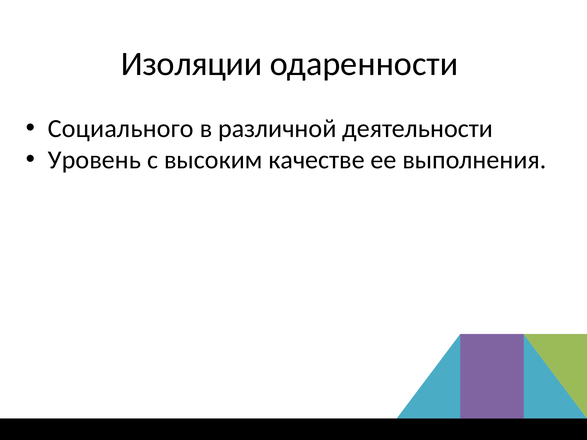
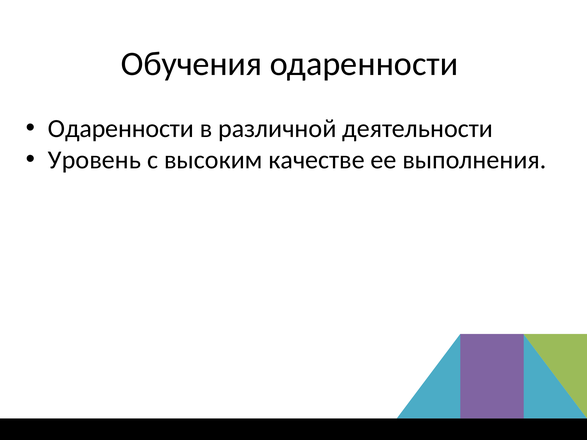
Изоляции: Изоляции -> Обучения
Социального at (121, 129): Социального -> Одаренности
